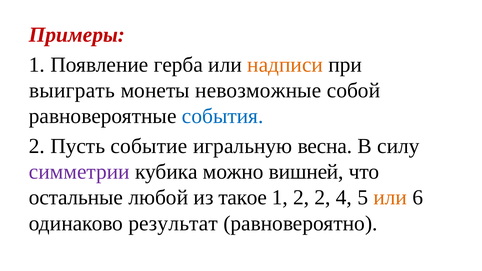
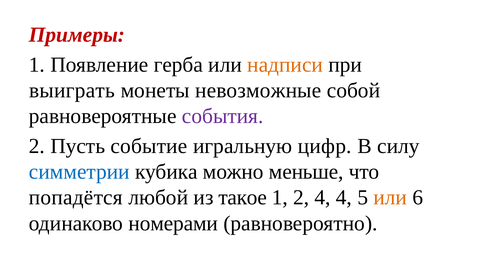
события colour: blue -> purple
весна: весна -> цифр
симметрии colour: purple -> blue
вишней: вишней -> меньше
остальные: остальные -> попадётся
2 2: 2 -> 4
результат: результат -> номерами
